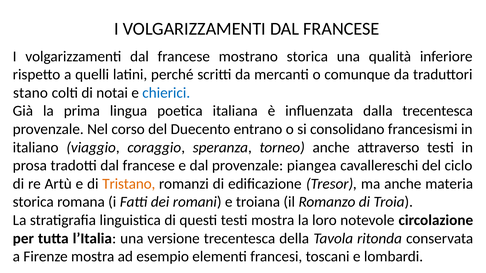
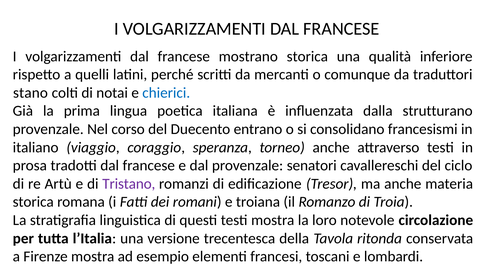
dalla trecentesca: trecentesca -> strutturano
piangea: piangea -> senatori
Tristano colour: orange -> purple
